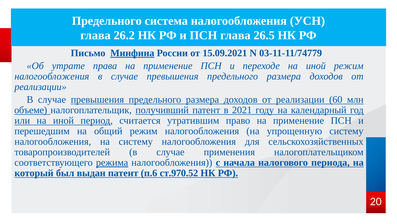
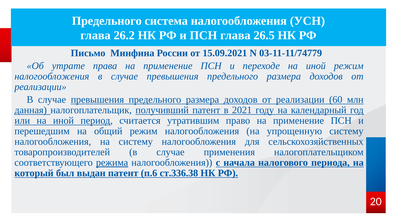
Минфина underline: present -> none
объеме: объеме -> данная
ст.970.52: ст.970.52 -> ст.336.38
